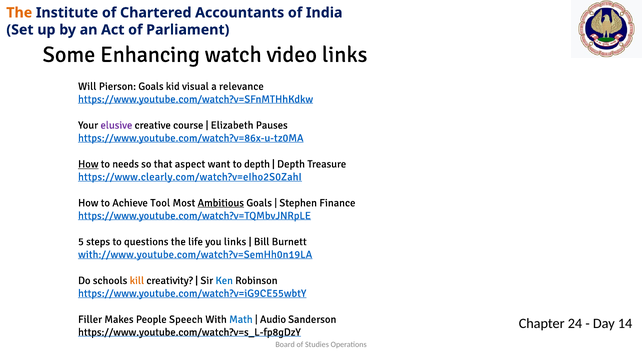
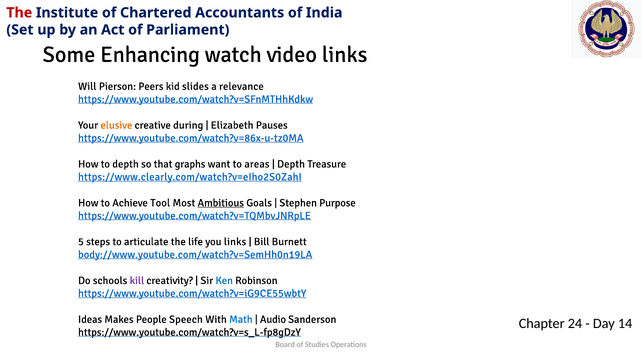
The at (19, 13) colour: orange -> red
Pierson Goals: Goals -> Peers
visual: visual -> slides
elusive colour: purple -> orange
course: course -> during
How at (88, 164) underline: present -> none
to needs: needs -> depth
aspect: aspect -> graphs
to depth: depth -> areas
Finance: Finance -> Purpose
questions: questions -> articulate
with://www.youtube.com/watch?v=SemHh0n19LA: with://www.youtube.com/watch?v=SemHh0n19LA -> body://www.youtube.com/watch?v=SemHh0n19LA
kill colour: orange -> purple
Filler: Filler -> Ideas
